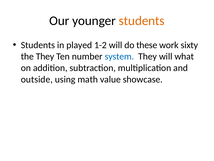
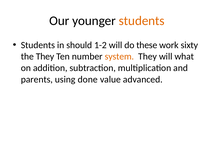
played: played -> should
system colour: blue -> orange
outside: outside -> parents
math: math -> done
showcase: showcase -> advanced
